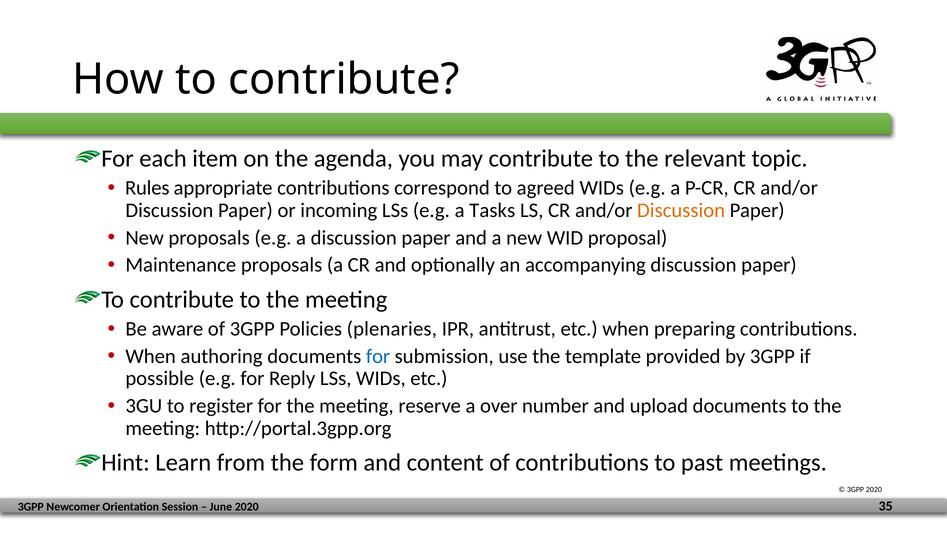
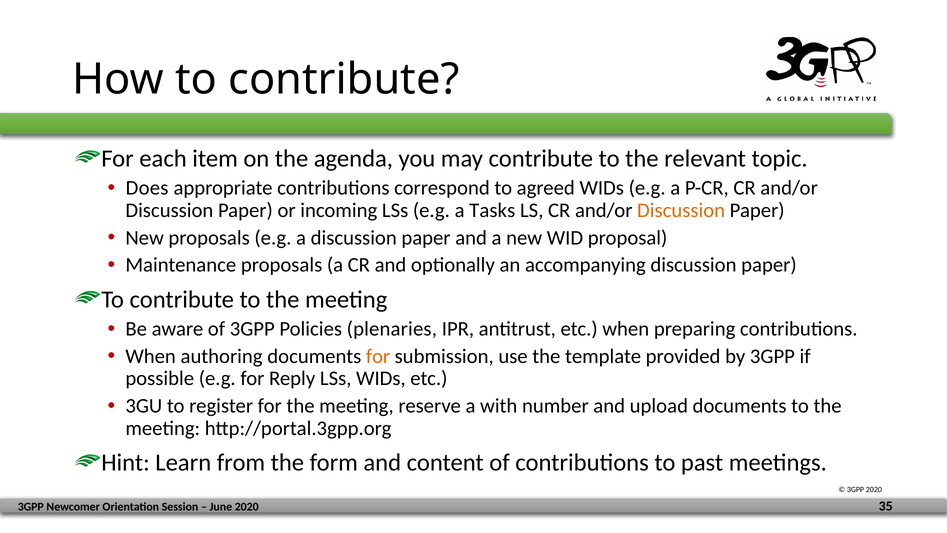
Rules: Rules -> Does
for at (378, 356) colour: blue -> orange
over: over -> with
